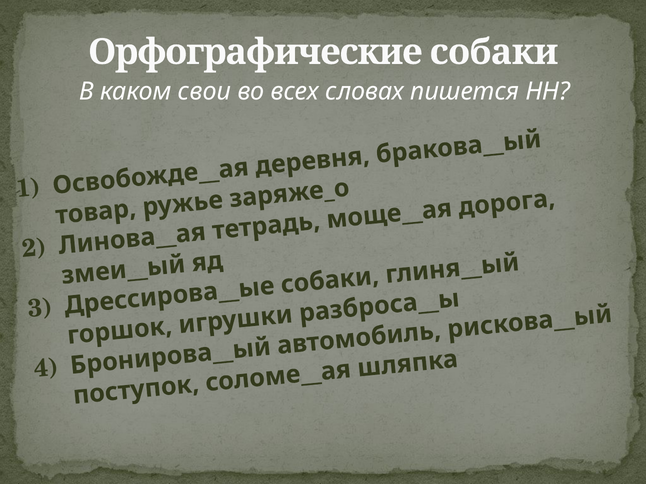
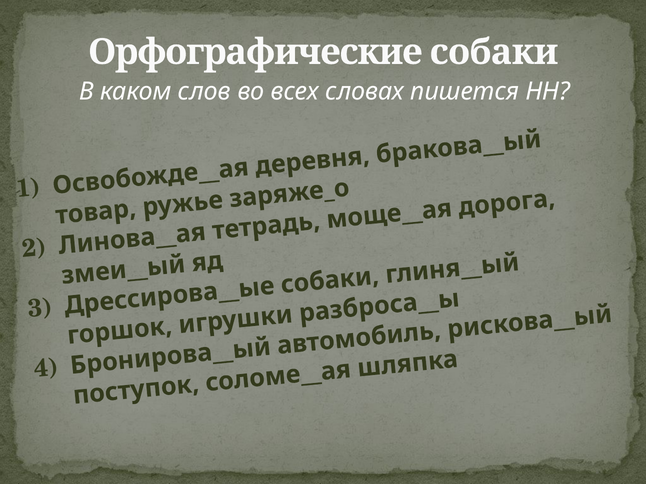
свои: свои -> слов
